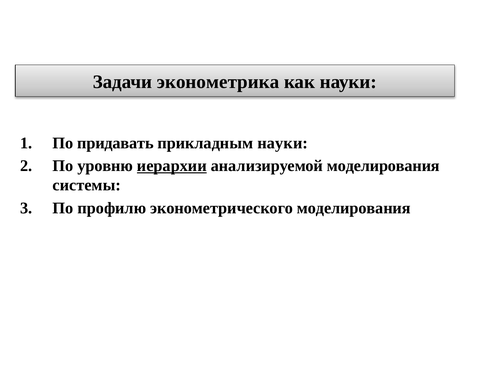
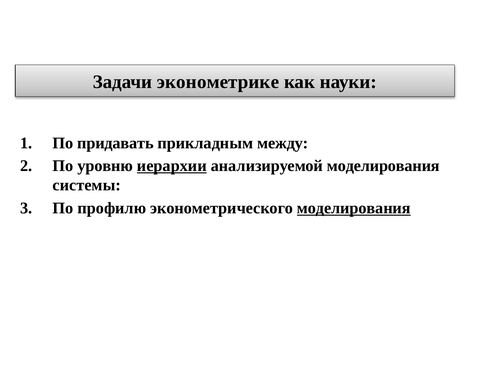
эконометрика: эконометрика -> эконометрике
прикладным науки: науки -> между
моделирования at (354, 208) underline: none -> present
